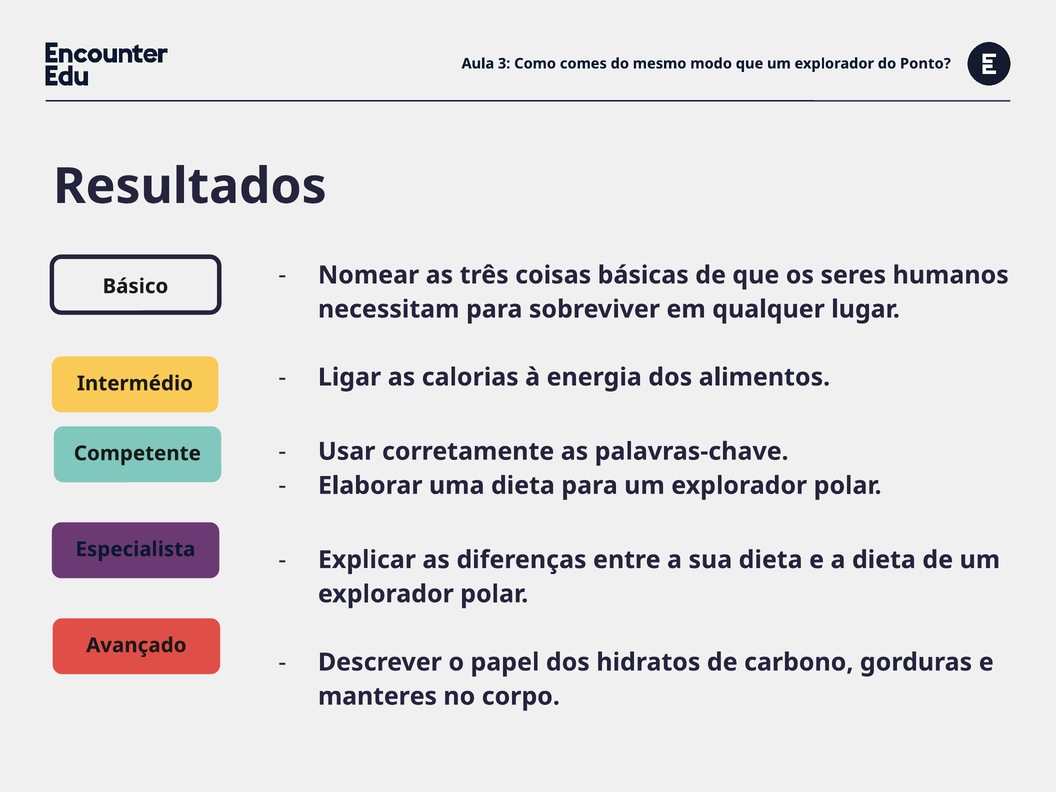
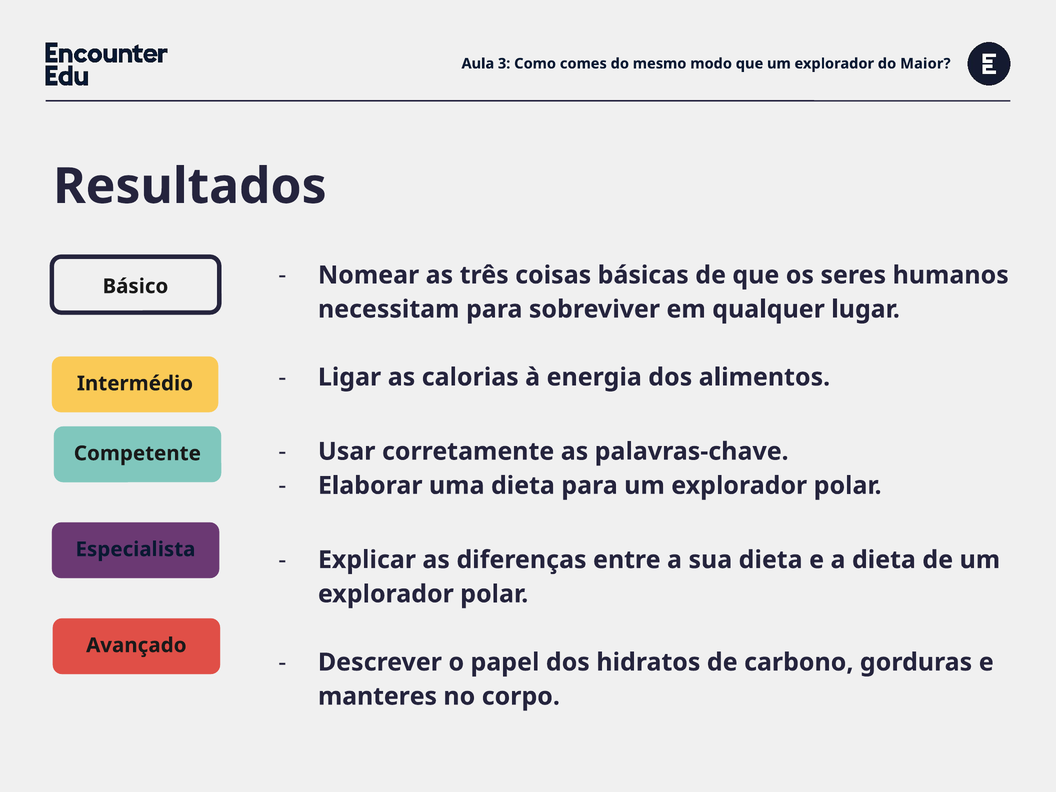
Ponto: Ponto -> Maior
